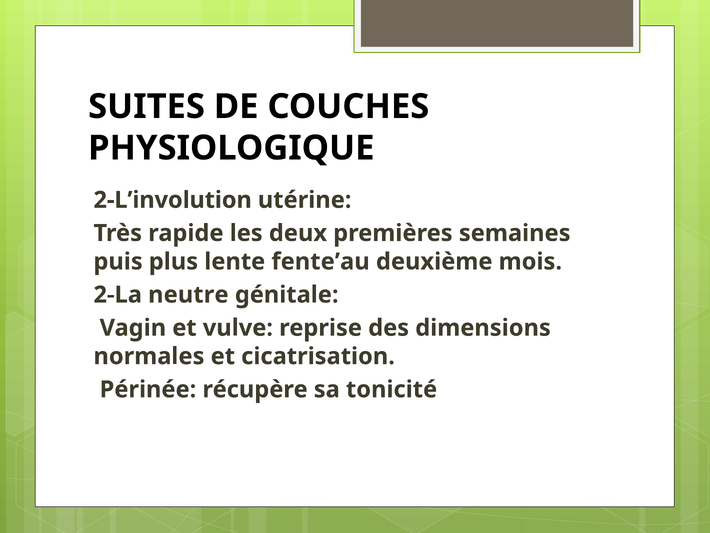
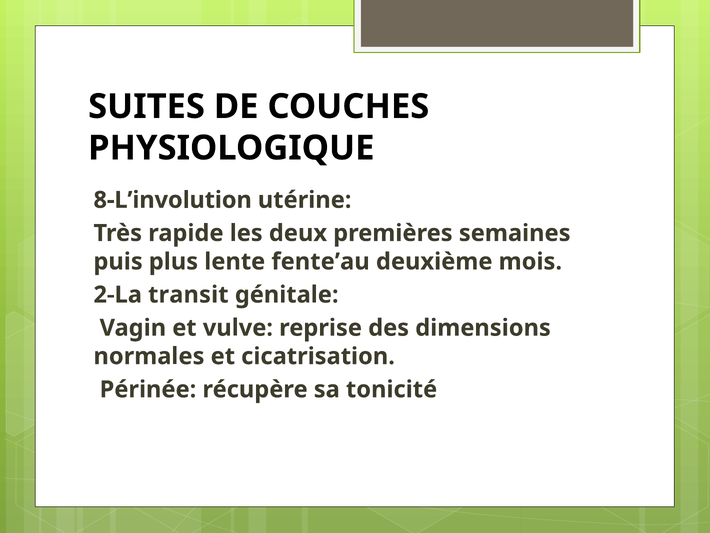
2-L’involution: 2-L’involution -> 8-L’involution
neutre: neutre -> transit
